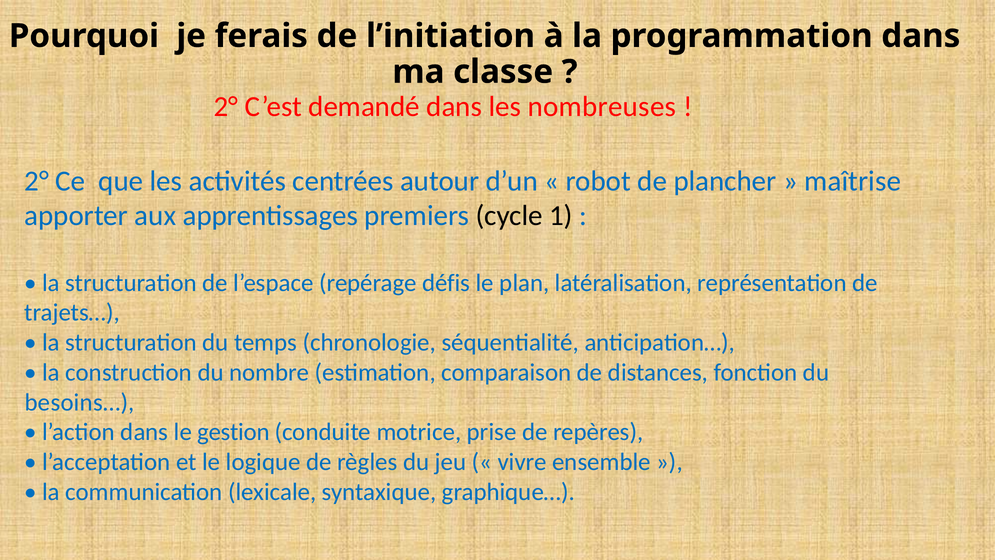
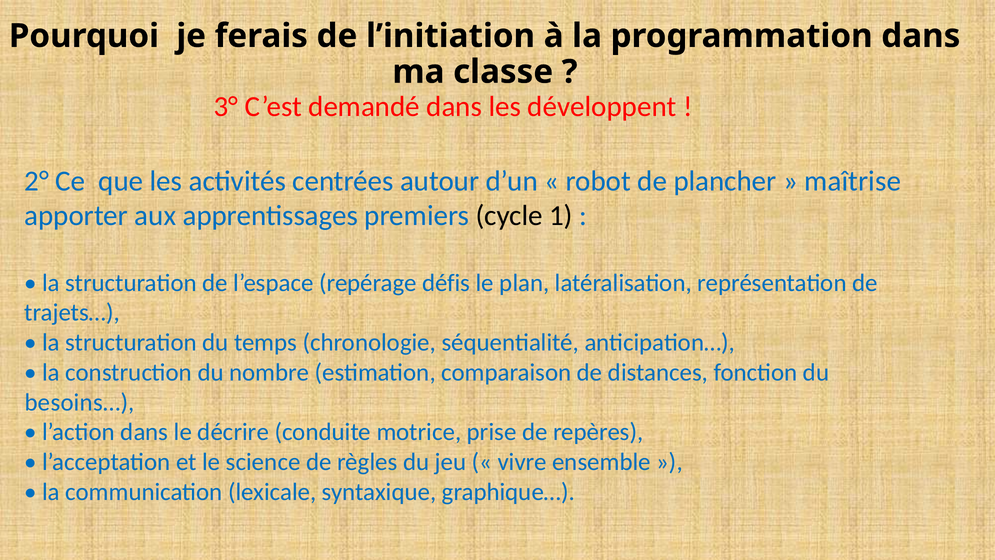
2° at (226, 107): 2° -> 3°
nombreuses: nombreuses -> développent
gestion: gestion -> décrire
logique: logique -> science
